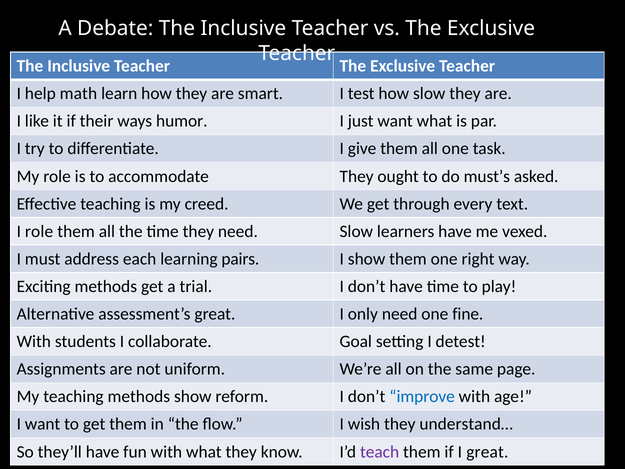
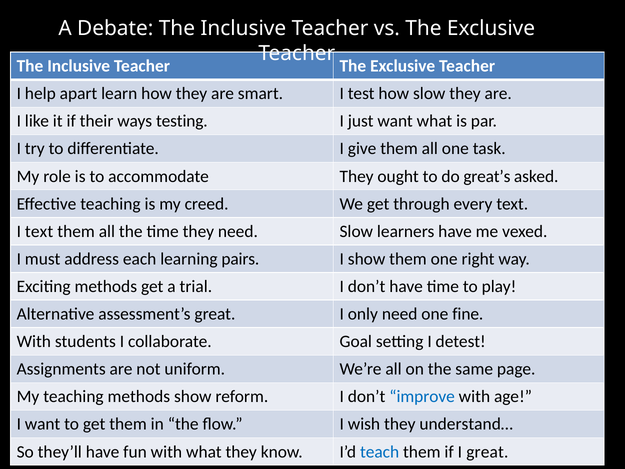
math: math -> apart
humor: humor -> testing
must’s: must’s -> great’s
I role: role -> text
teach colour: purple -> blue
